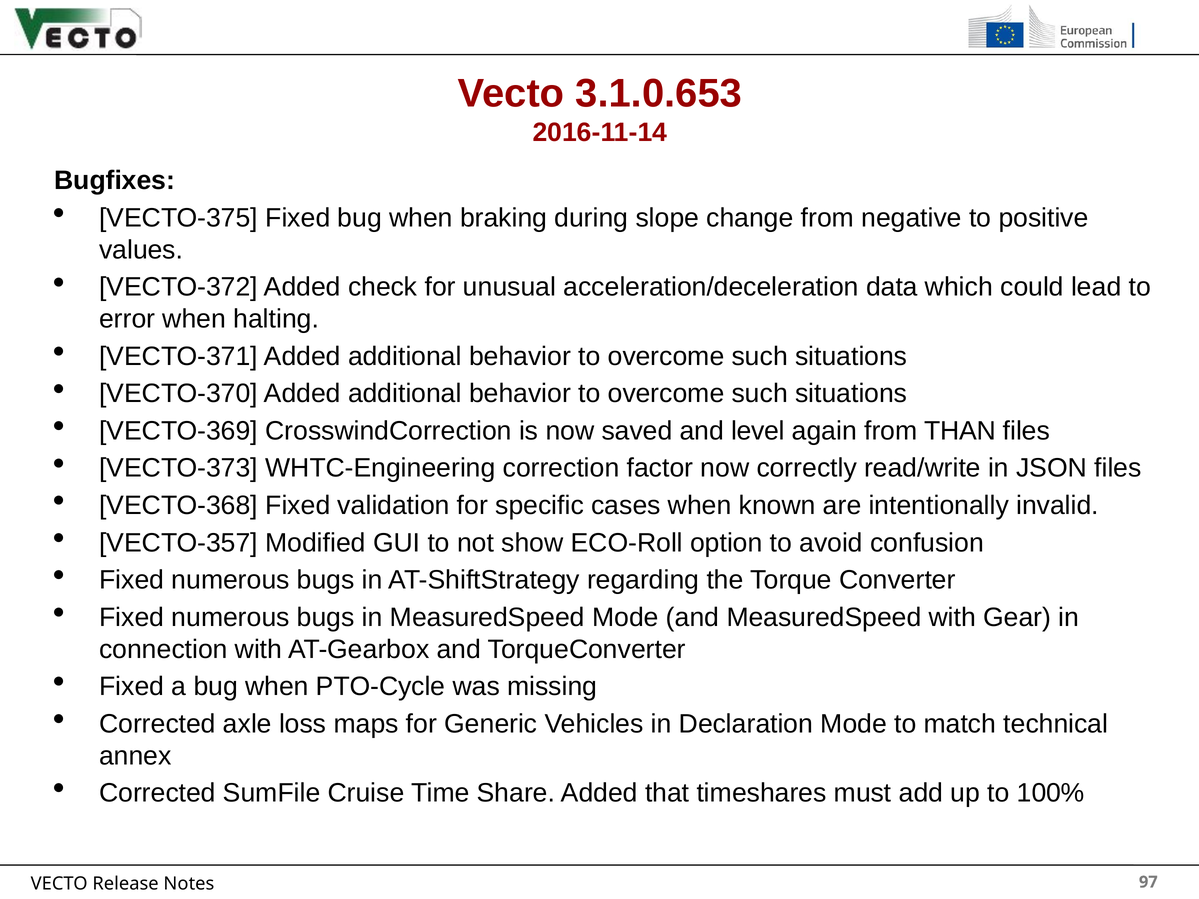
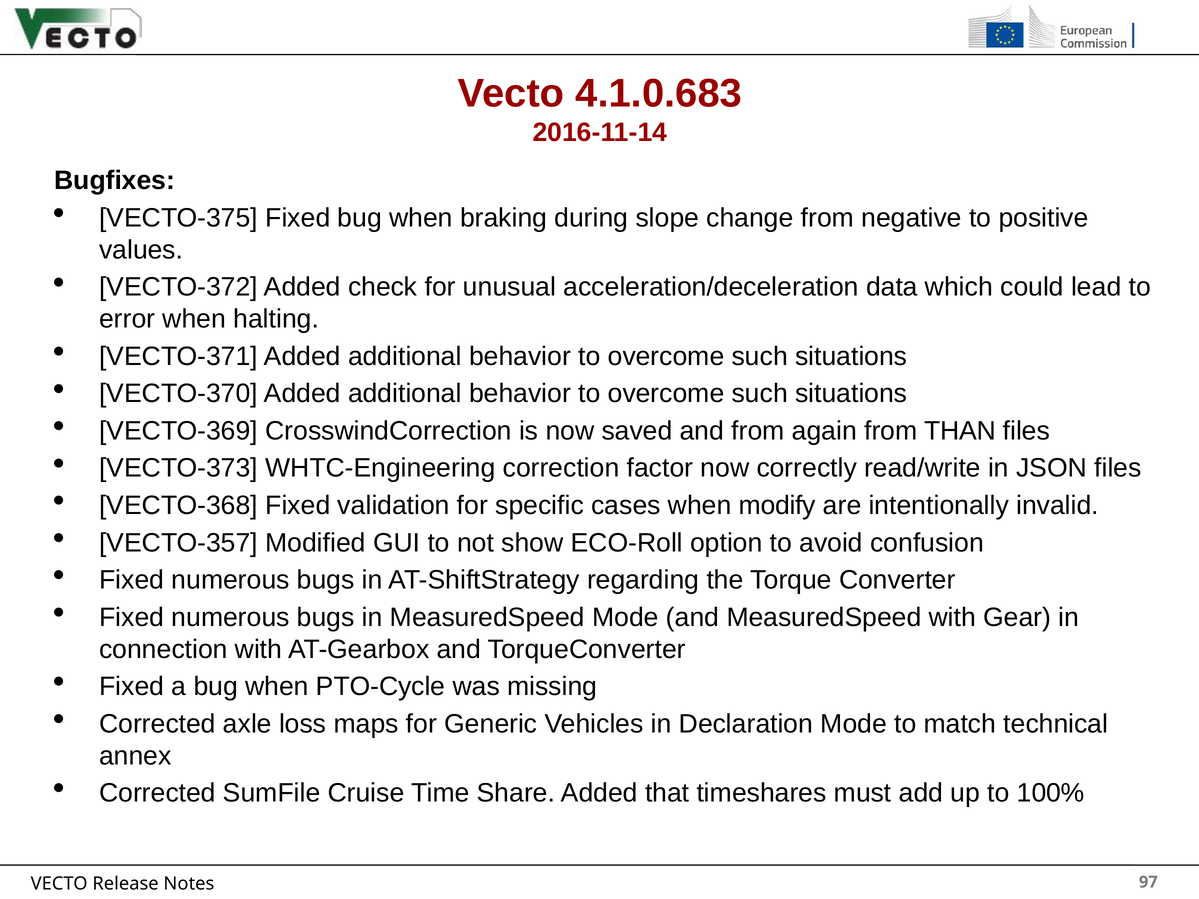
3.1.0.653: 3.1.0.653 -> 4.1.0.683
and level: level -> from
known: known -> modify
